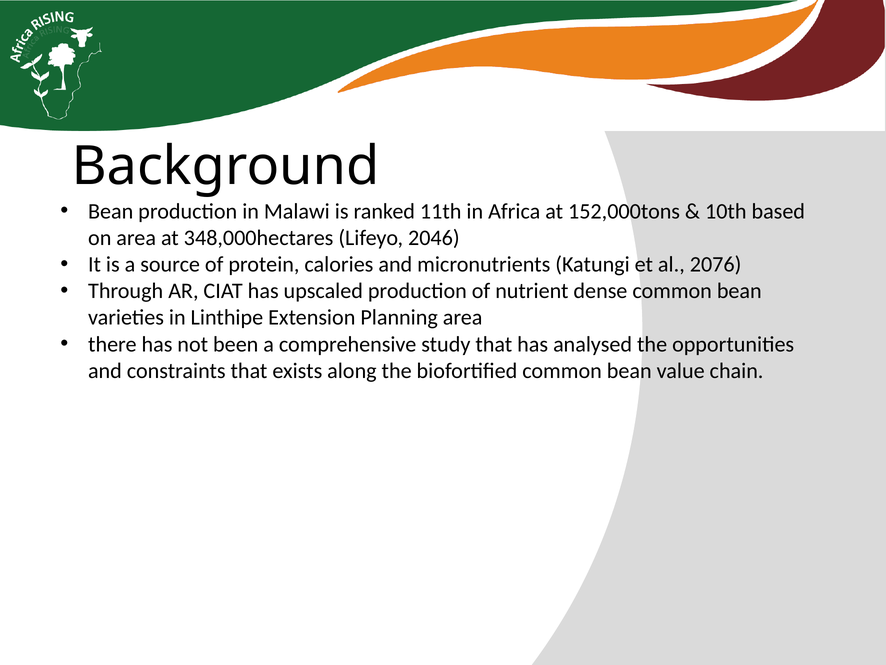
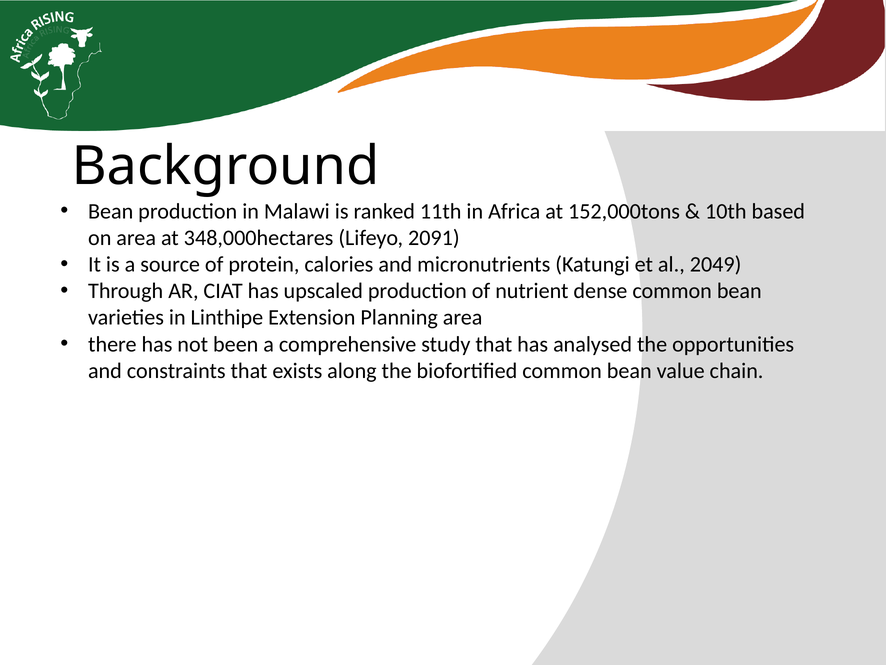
2046: 2046 -> 2091
2076: 2076 -> 2049
